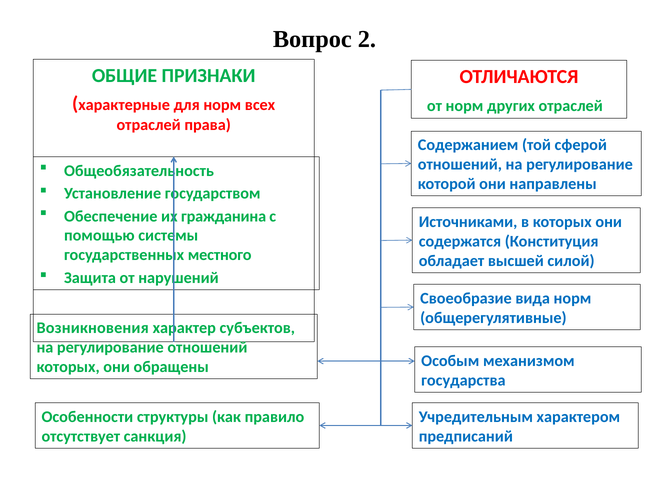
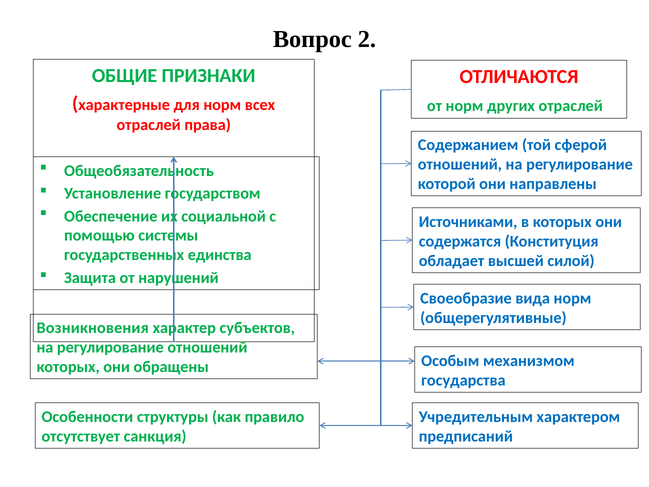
гражданина: гражданина -> социальной
местного: местного -> единства
